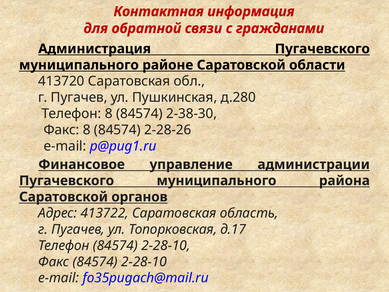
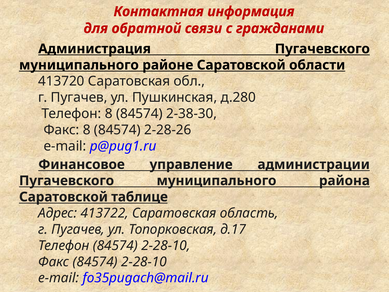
органов: органов -> таблице
